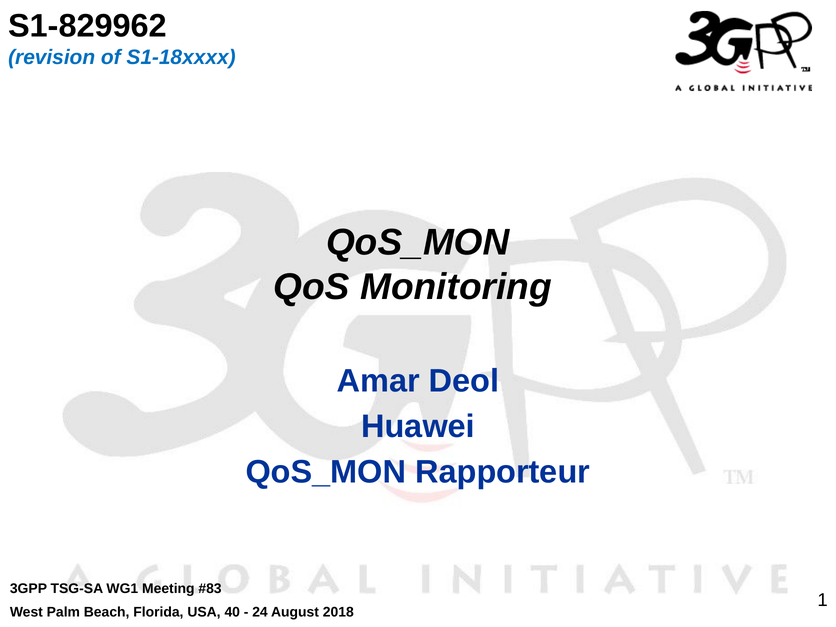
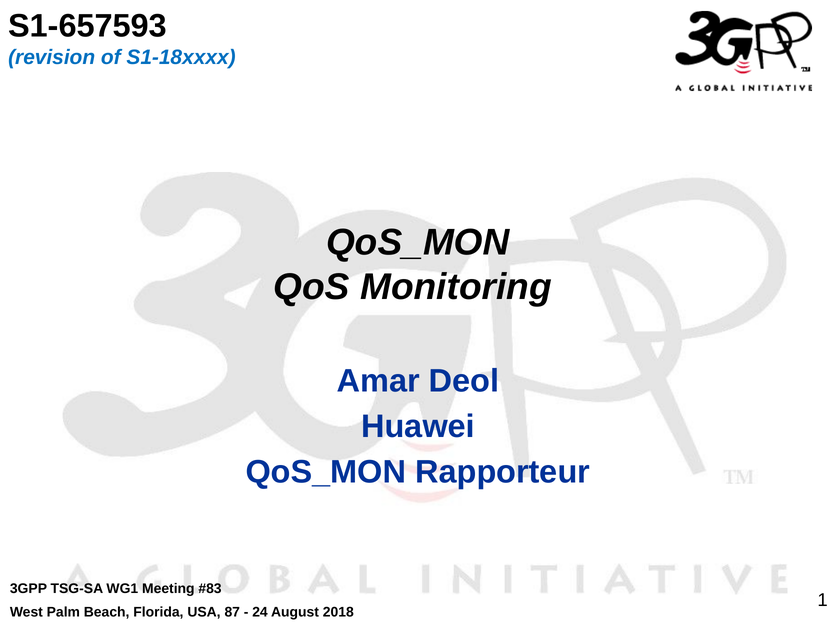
S1-829962: S1-829962 -> S1-657593
40: 40 -> 87
